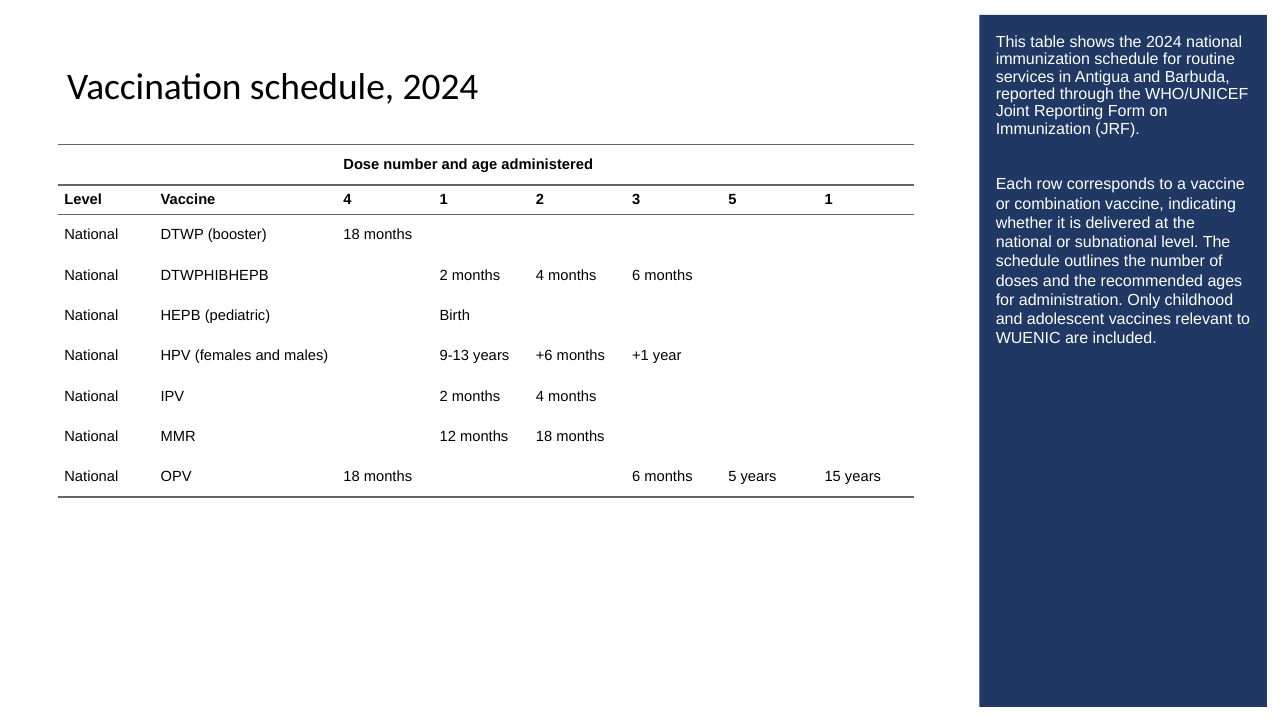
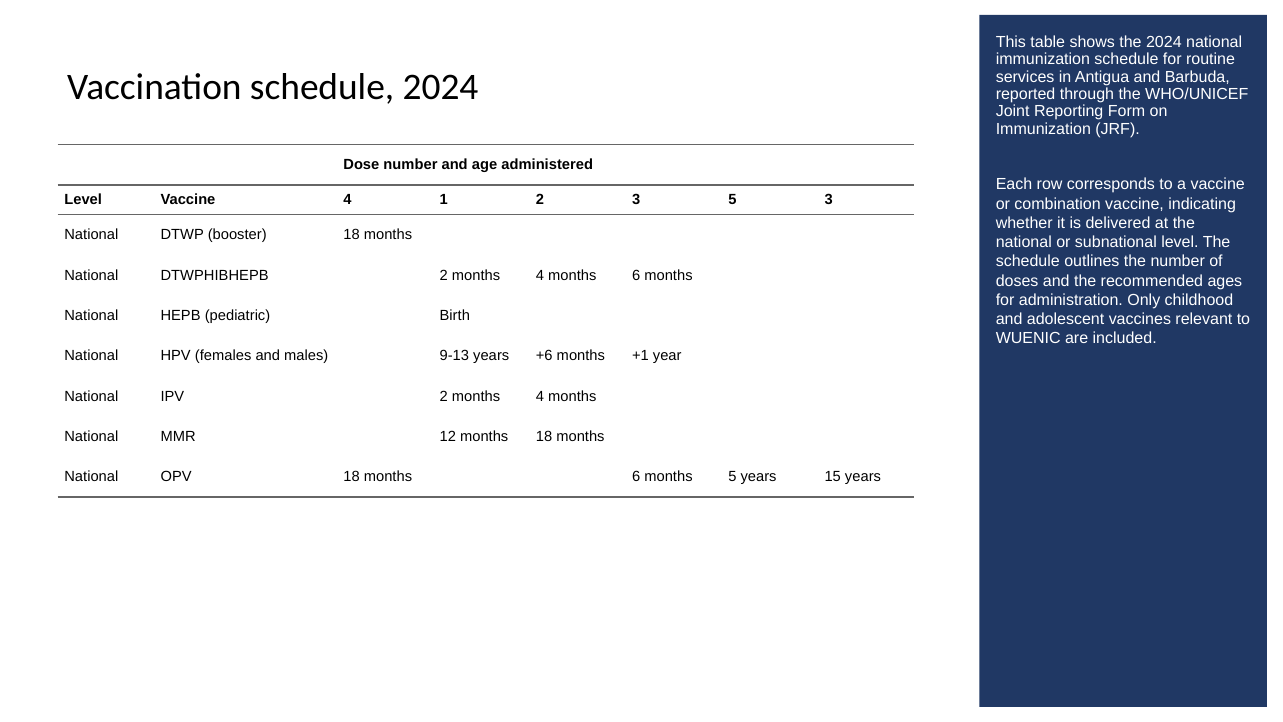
5 1: 1 -> 3
